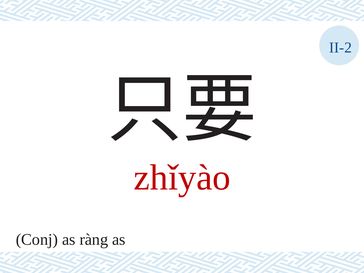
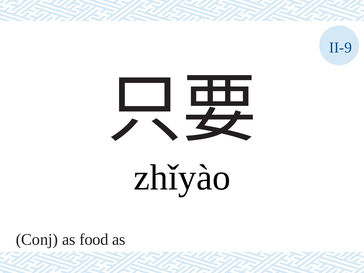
II-2: II-2 -> II-9
zhǐyào colour: red -> black
ràng: ràng -> food
